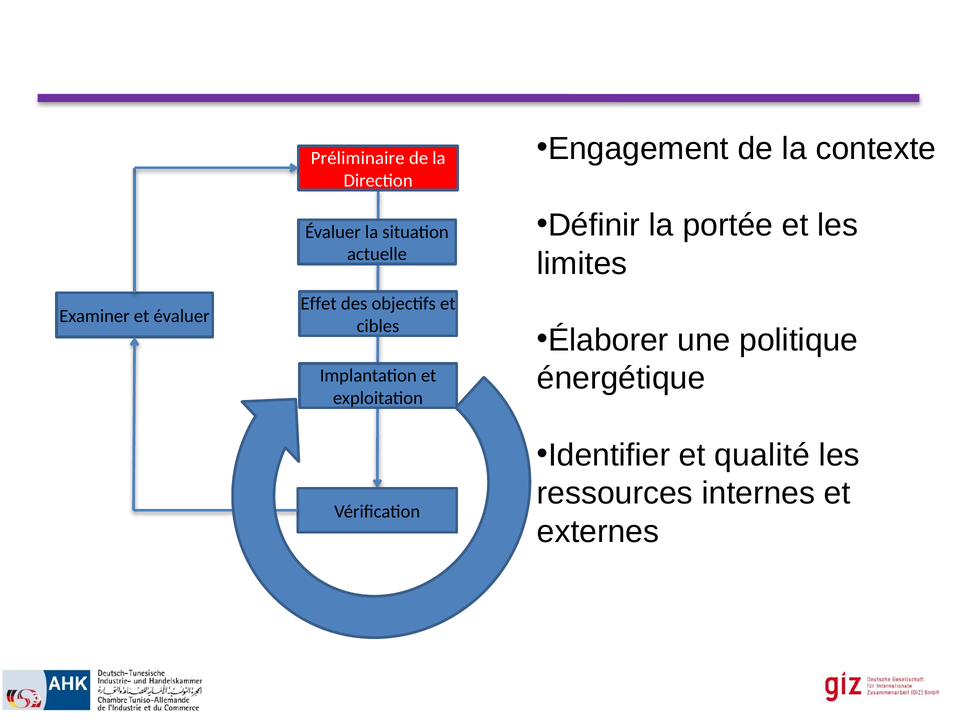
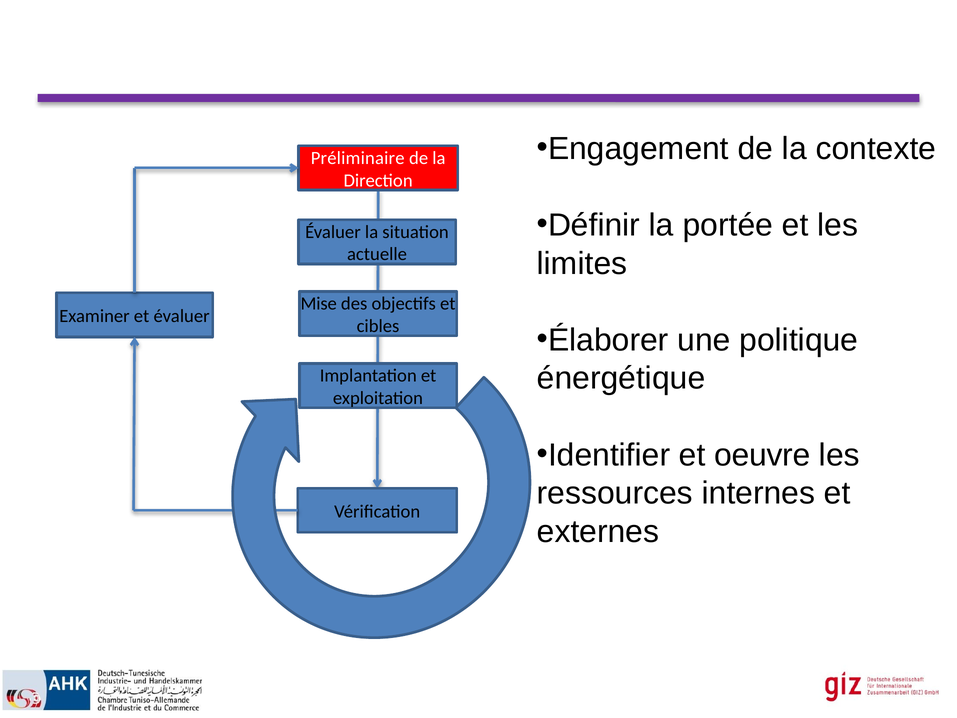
Effet: Effet -> Mise
qualité: qualité -> oeuvre
